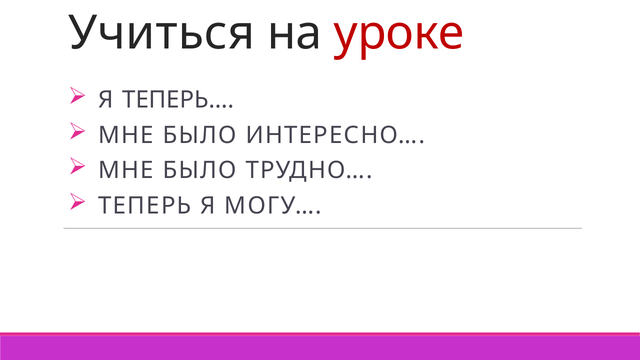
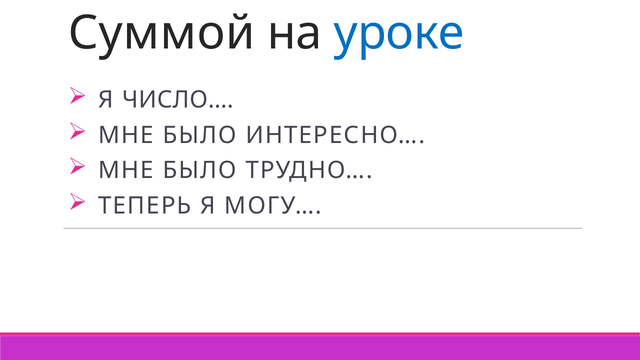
Учиться: Учиться -> Суммой
уроке colour: red -> blue
ТЕПЕРЬ…: ТЕПЕРЬ… -> ЧИСЛО…
